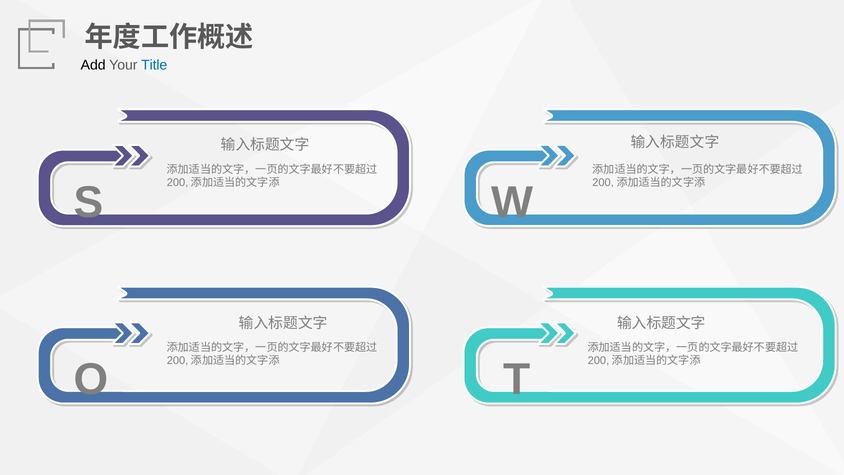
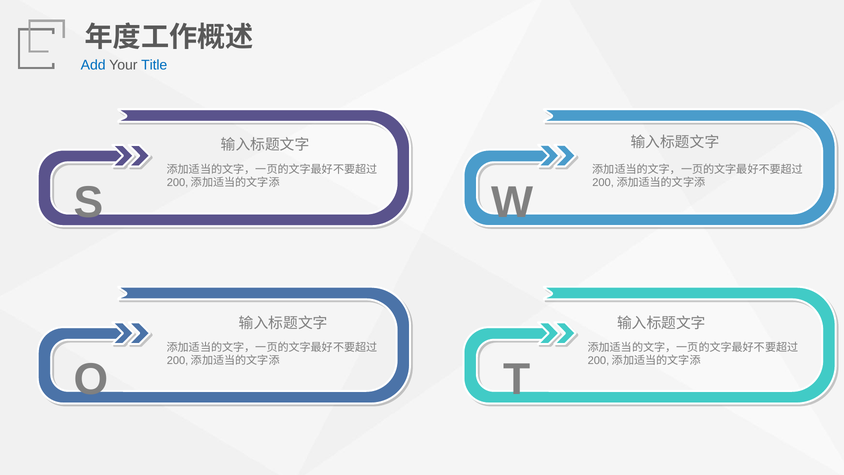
Add colour: black -> blue
